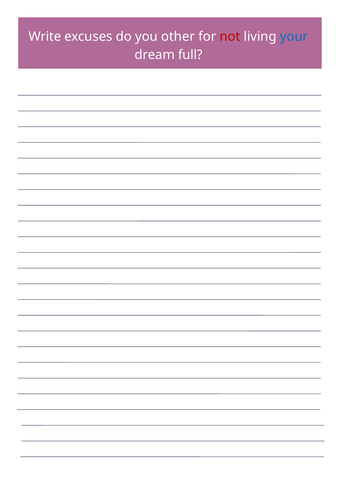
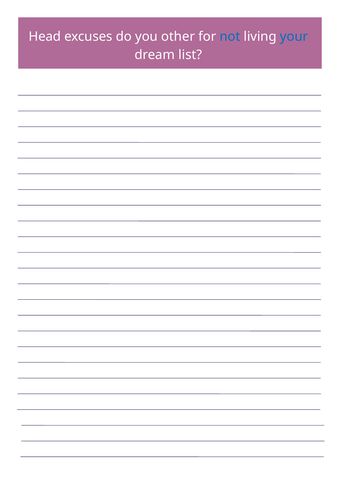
Write: Write -> Head
not colour: red -> blue
full: full -> list
